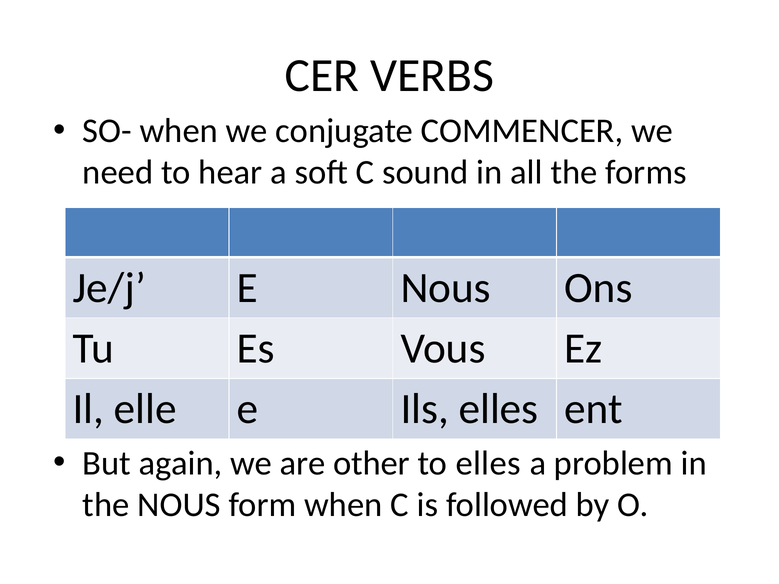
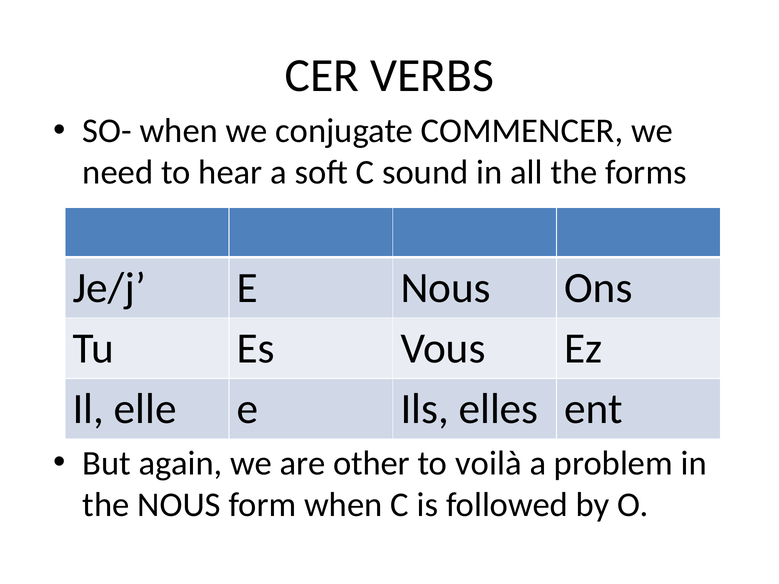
to elles: elles -> voilà
